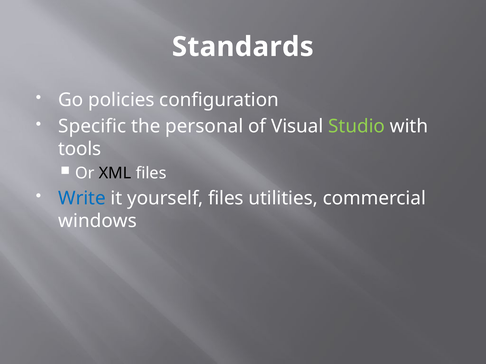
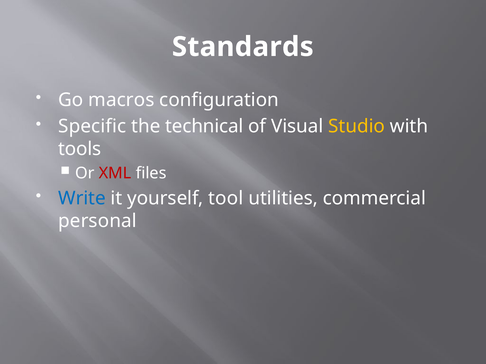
policies: policies -> macros
personal: personal -> technical
Studio colour: light green -> yellow
XML colour: black -> red
yourself files: files -> tool
windows: windows -> personal
